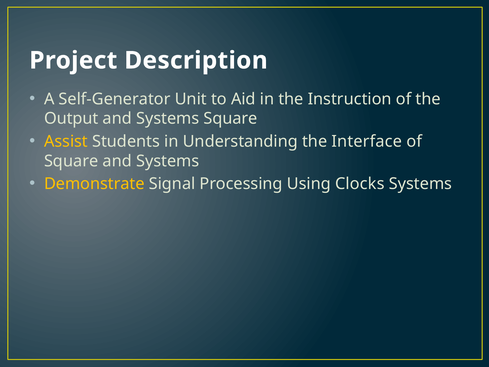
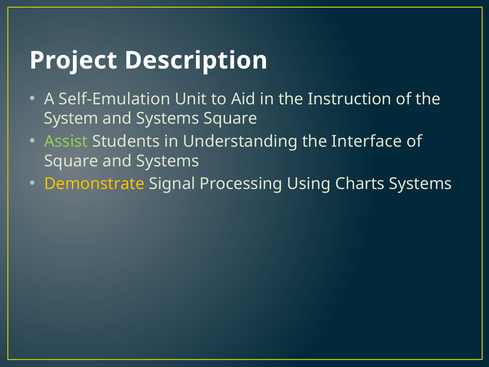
Self-Generator: Self-Generator -> Self-Emulation
Output: Output -> System
Assist colour: yellow -> light green
Clocks: Clocks -> Charts
